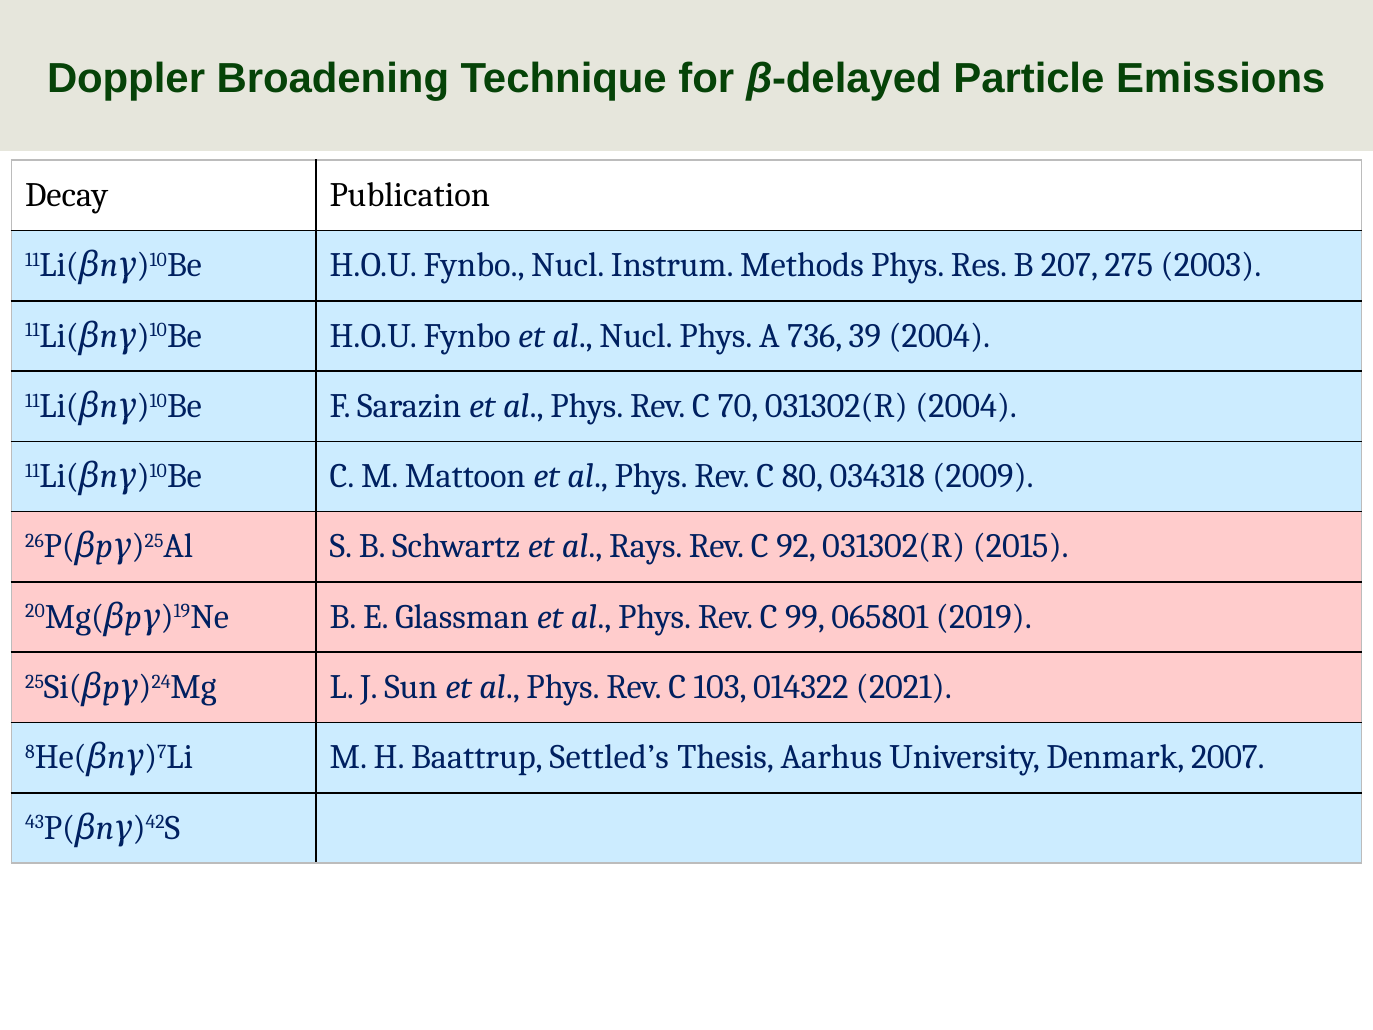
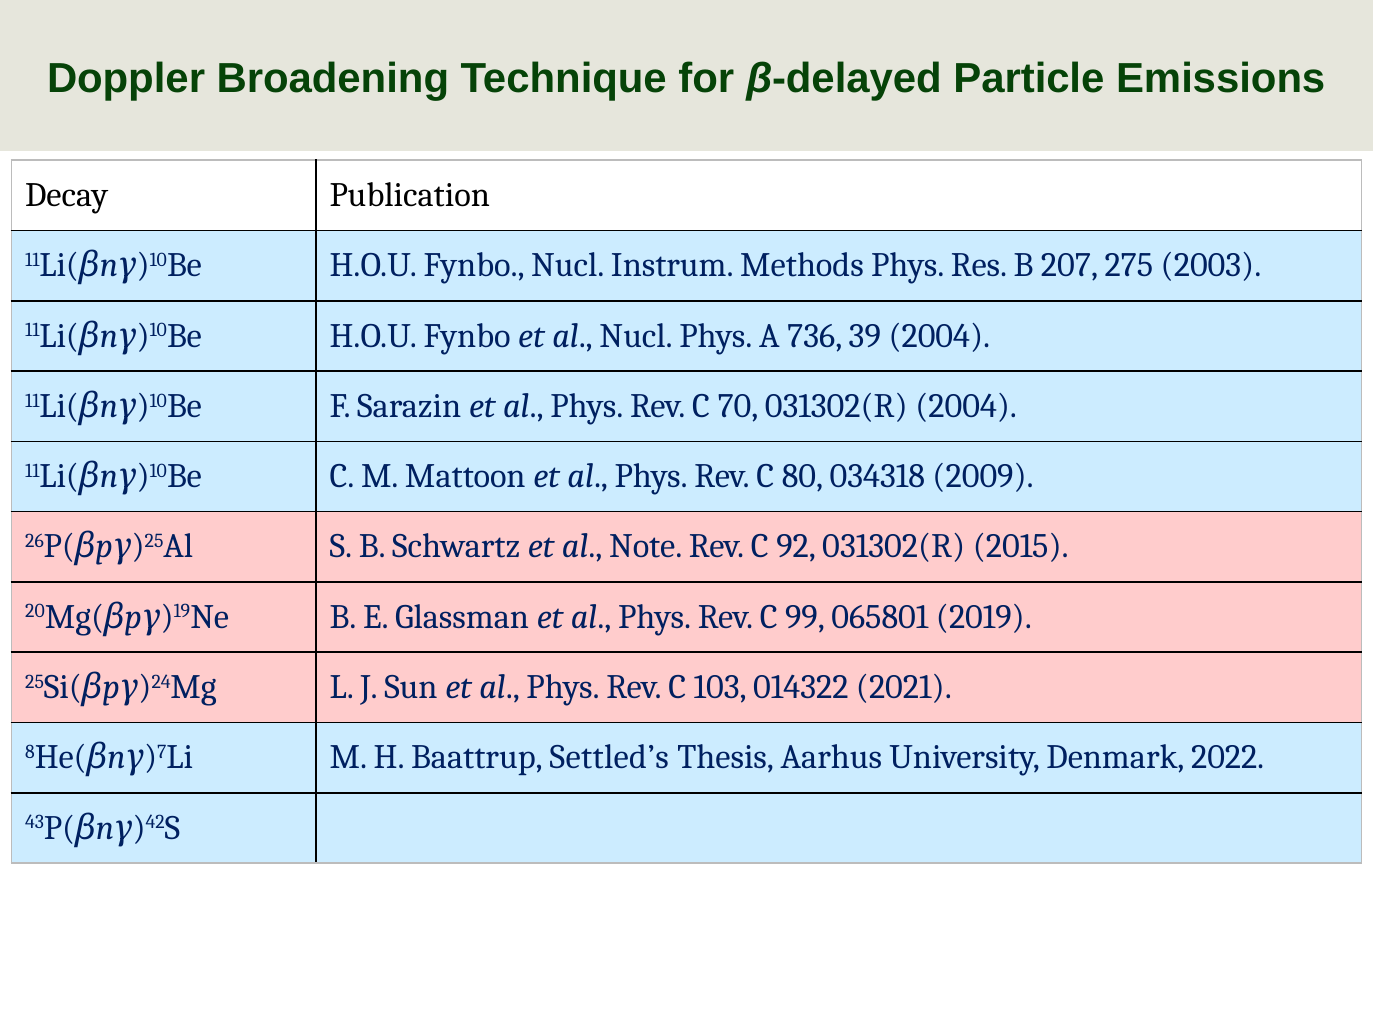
Rays: Rays -> Note
2007: 2007 -> 2022
